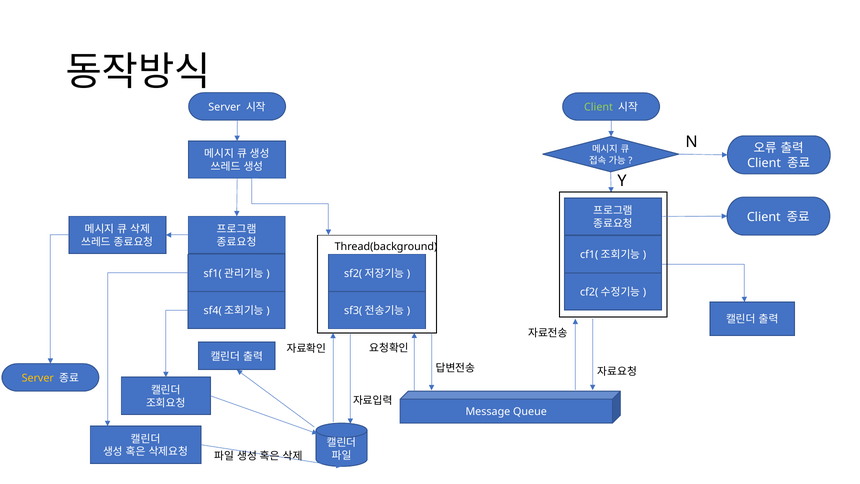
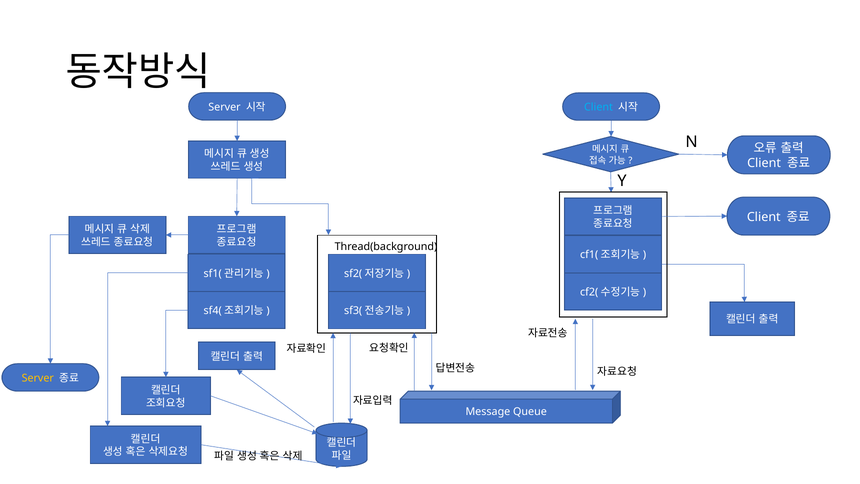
Client at (599, 107) colour: light green -> light blue
